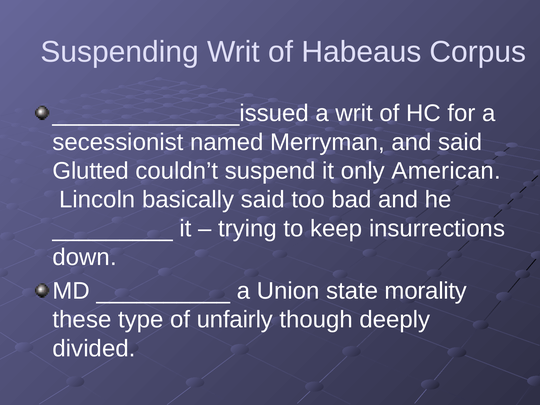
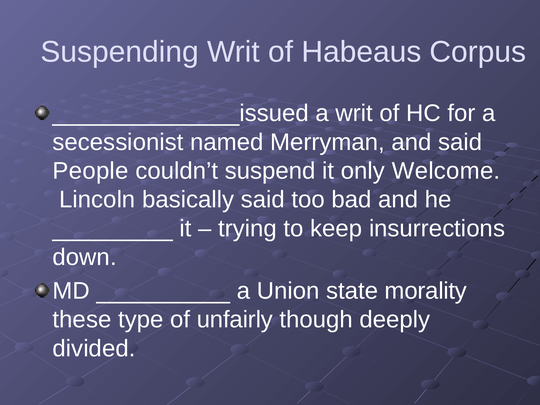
Glutted: Glutted -> People
American: American -> Welcome
